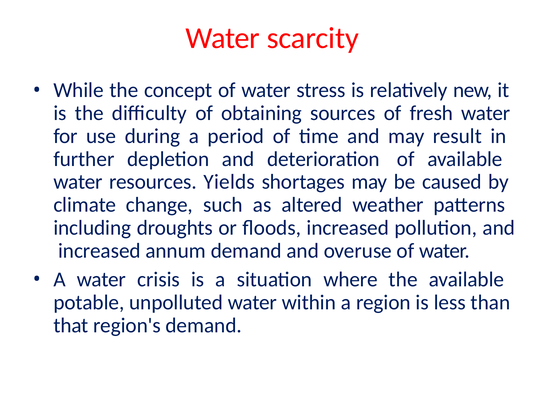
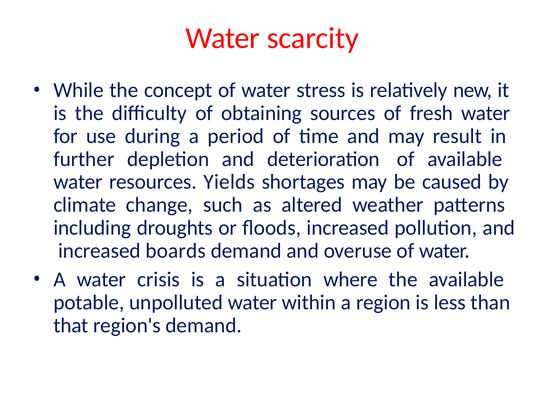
annum: annum -> boards
